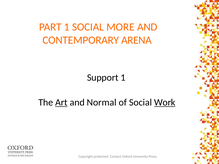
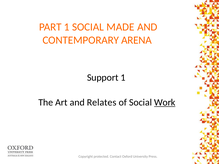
MORE: MORE -> MADE
Art underline: present -> none
Normal: Normal -> Relates
